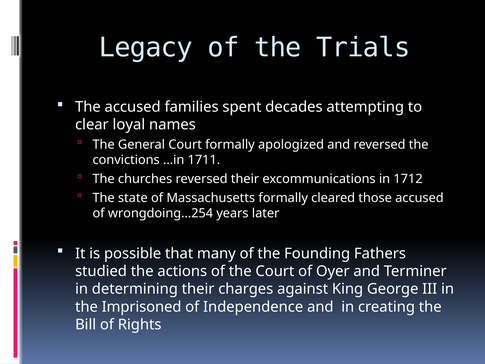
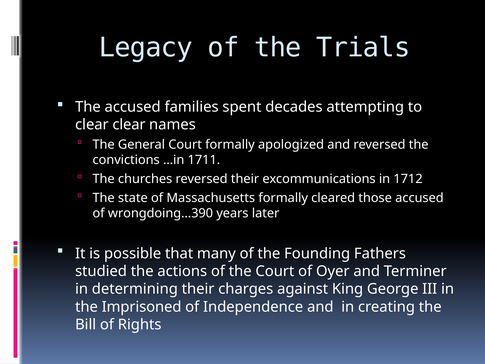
clear loyal: loyal -> clear
wrongdoing…254: wrongdoing…254 -> wrongdoing…390
